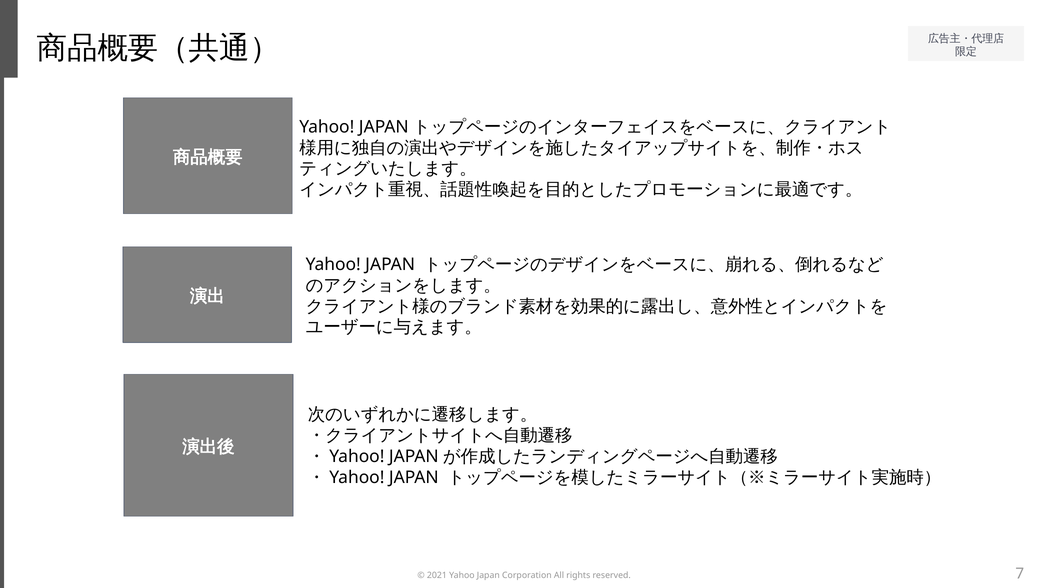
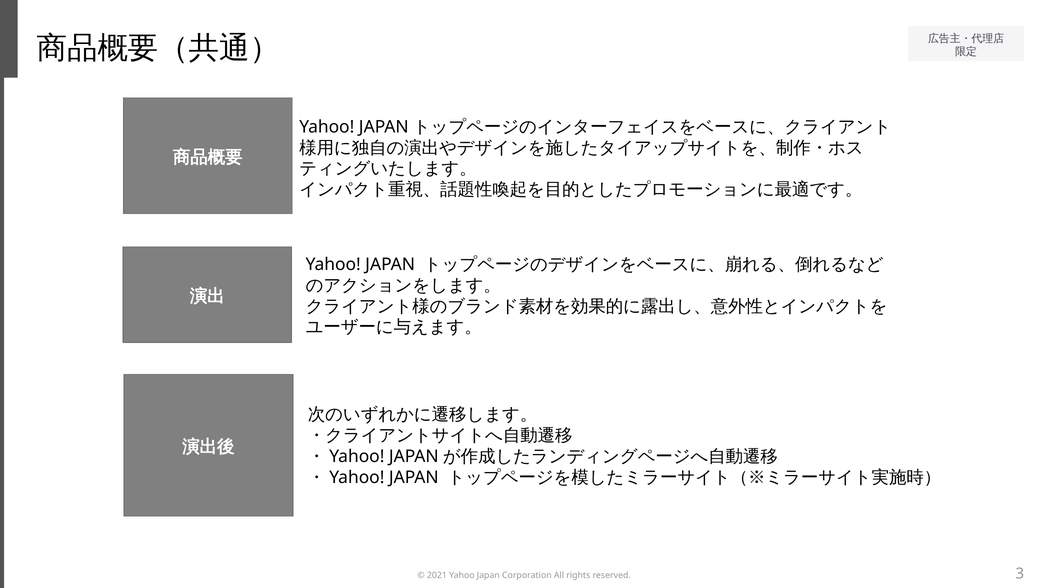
7: 7 -> 3
